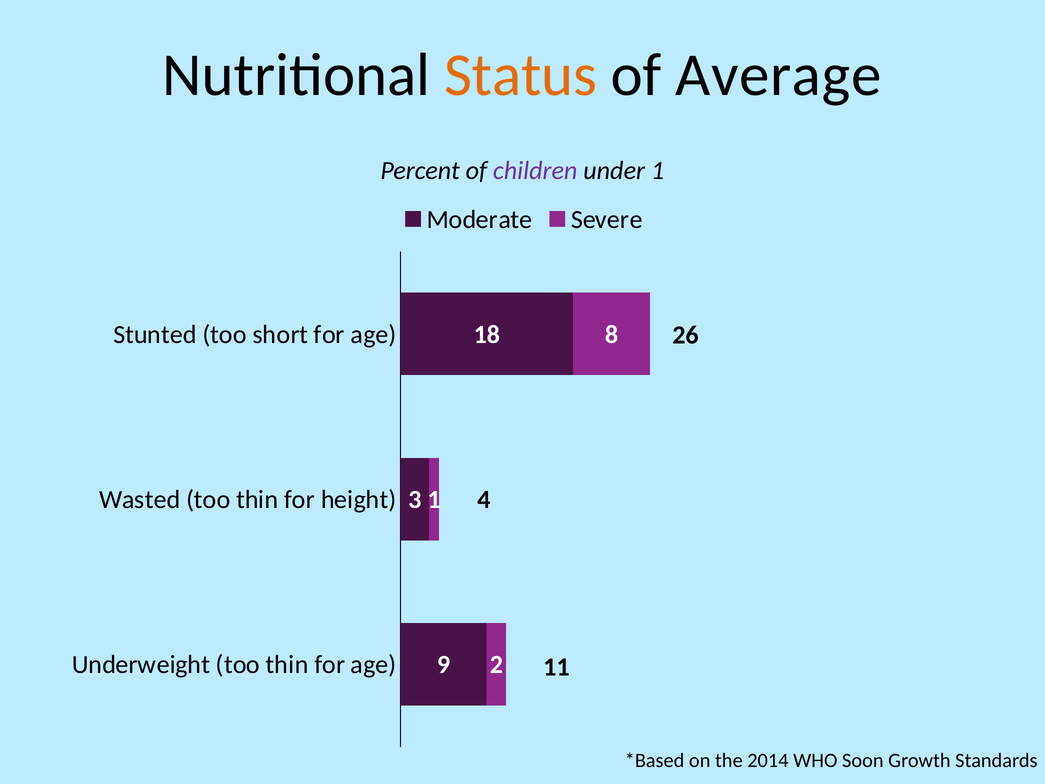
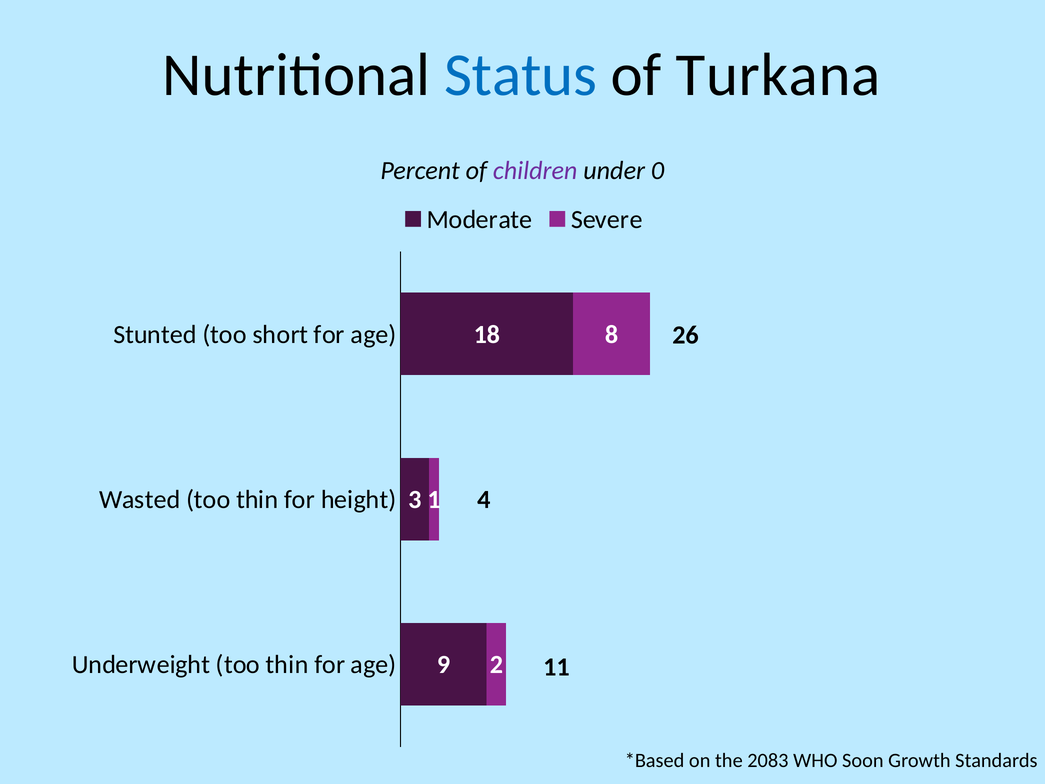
Status colour: orange -> blue
Average: Average -> Turkana
under 1: 1 -> 0
2014: 2014 -> 2083
